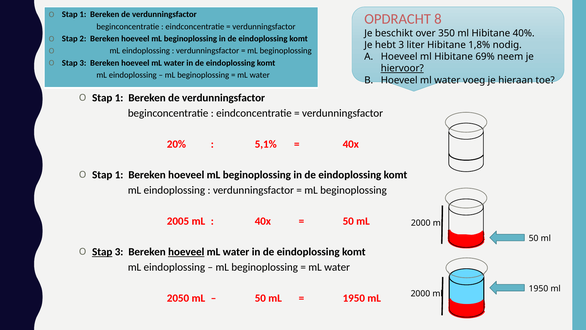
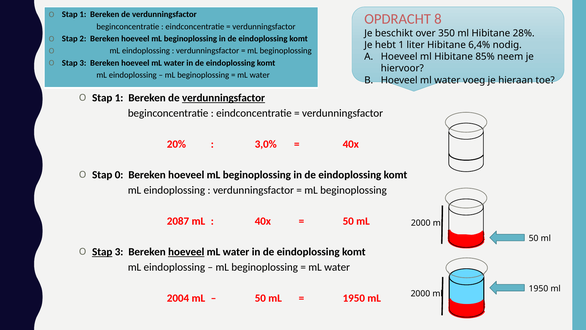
40%: 40% -> 28%
hebt 3: 3 -> 1
1,8%: 1,8% -> 6,4%
69%: 69% -> 85%
hiervoor underline: present -> none
verdunningsfactor at (224, 98) underline: none -> present
5,1%: 5,1% -> 3,0%
1 at (119, 175): 1 -> 0
2005: 2005 -> 2087
2050: 2050 -> 2004
